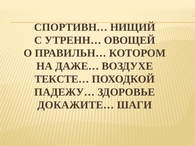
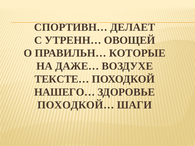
НИЩИЙ: НИЩИЙ -> ДЕЛАЕТ
КОТОРОМ: КОТОРОМ -> КОТОРЫЕ
ПАДЕЖУ…: ПАДЕЖУ… -> НАШЕГО…
ДОКАЖИТЕ…: ДОКАЖИТЕ… -> ПОХОДКОЙ…
